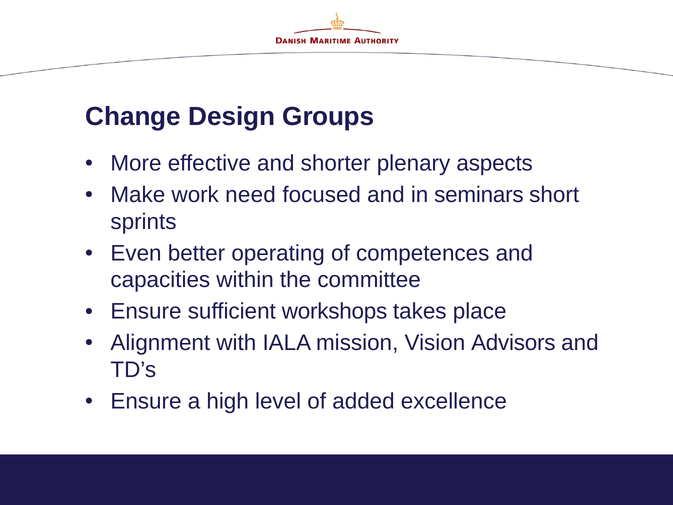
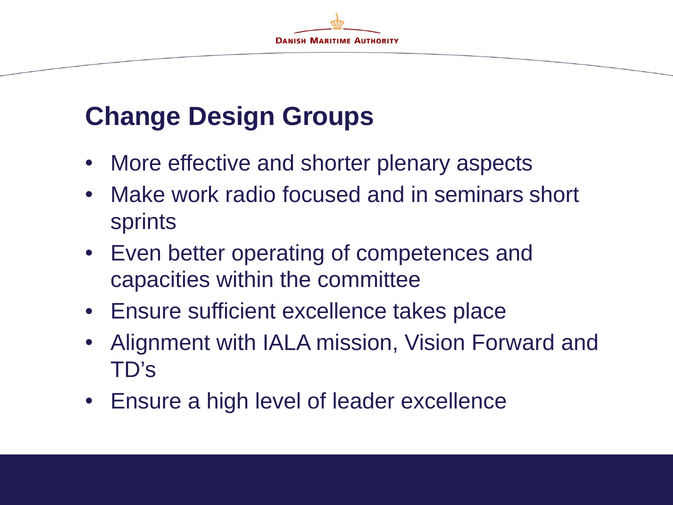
need: need -> radio
sufficient workshops: workshops -> excellence
Advisors: Advisors -> Forward
added: added -> leader
